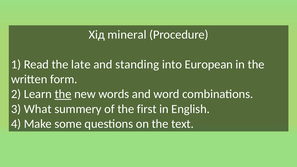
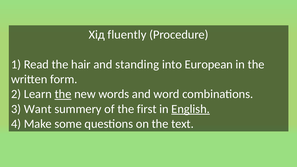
mineral: mineral -> fluently
late: late -> hair
What: What -> Want
English underline: none -> present
